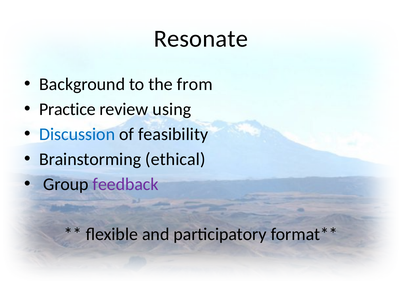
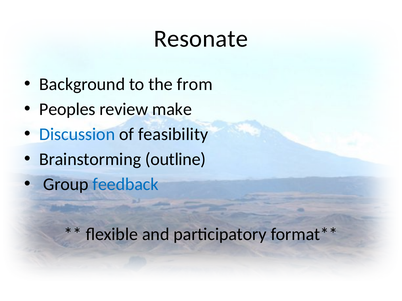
Practice: Practice -> Peoples
using: using -> make
ethical: ethical -> outline
feedback colour: purple -> blue
